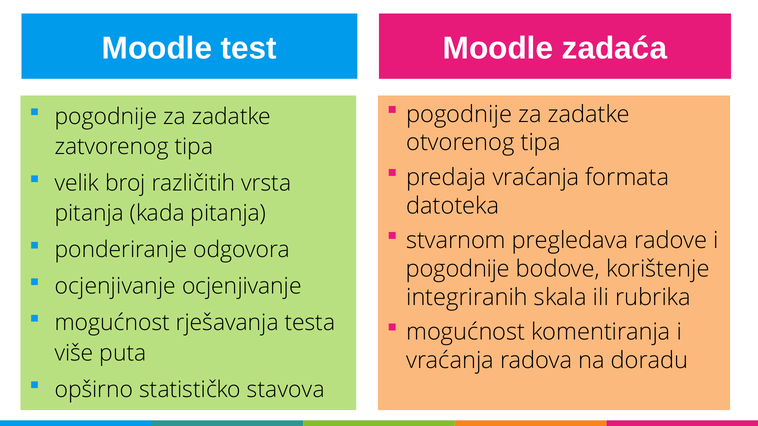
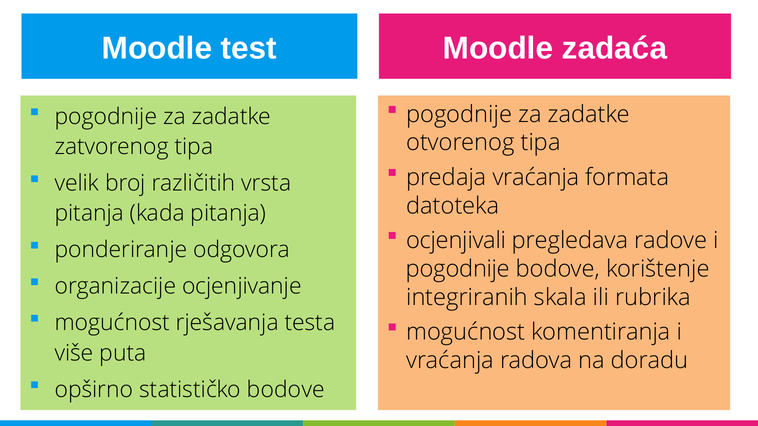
stvarnom: stvarnom -> ocjenjivali
ocjenjivanje at (115, 287): ocjenjivanje -> organizacije
statističko stavova: stavova -> bodove
